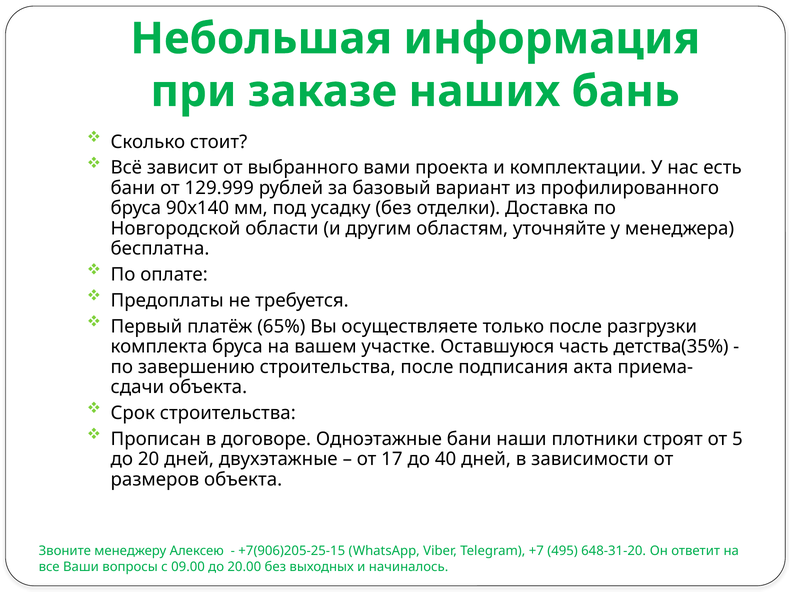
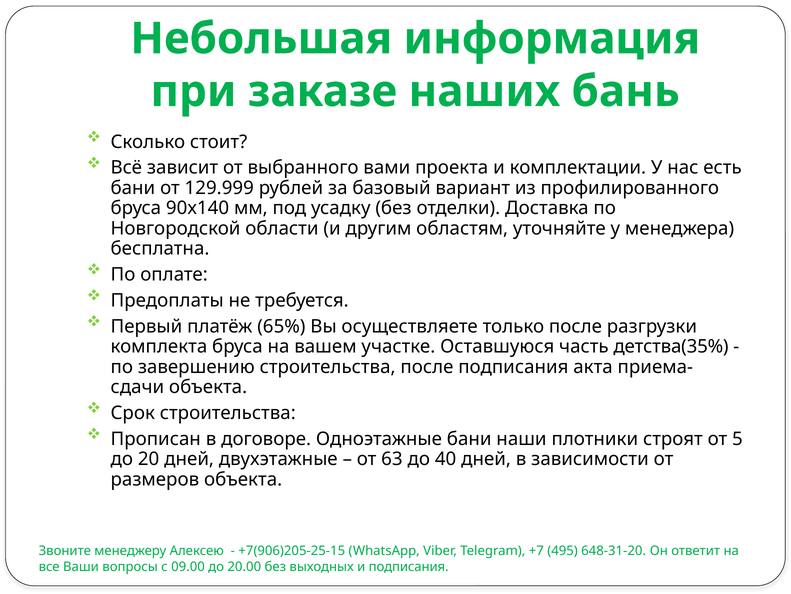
17: 17 -> 63
и начиналось: начиналось -> подписания
